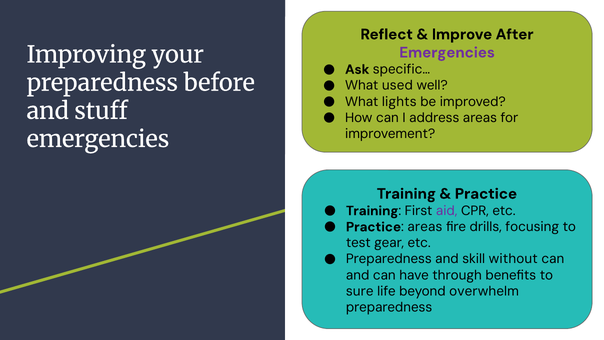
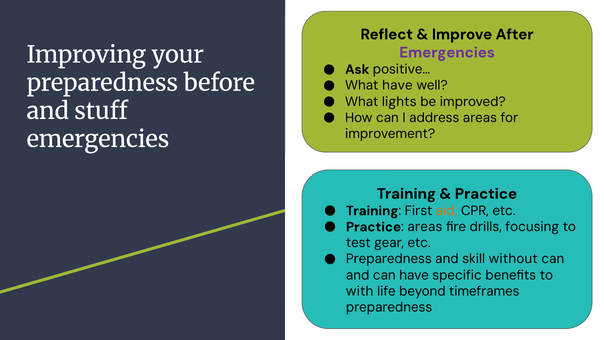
specific…: specific… -> positive…
What used: used -> have
aid colour: purple -> orange
through: through -> specific
sure: sure -> with
overwhelm: overwhelm -> timeframes
